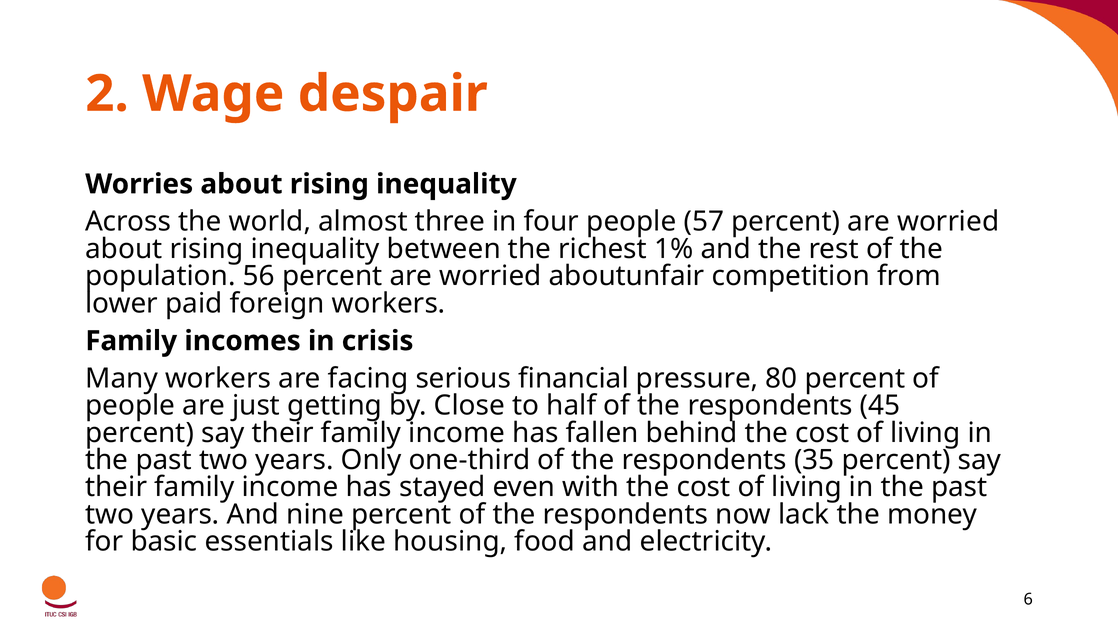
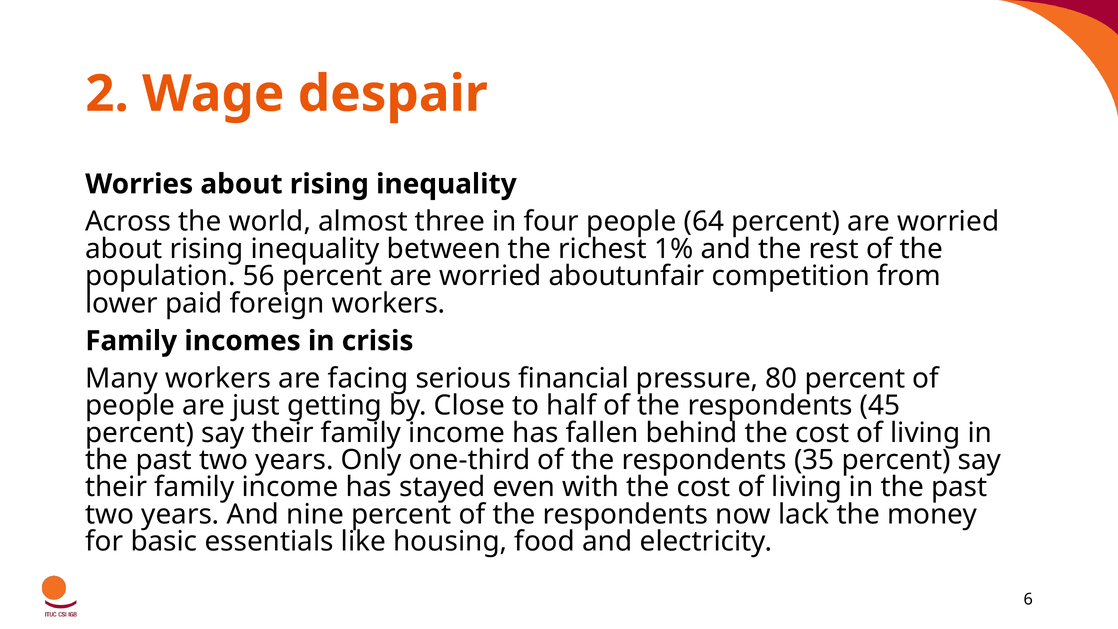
57: 57 -> 64
